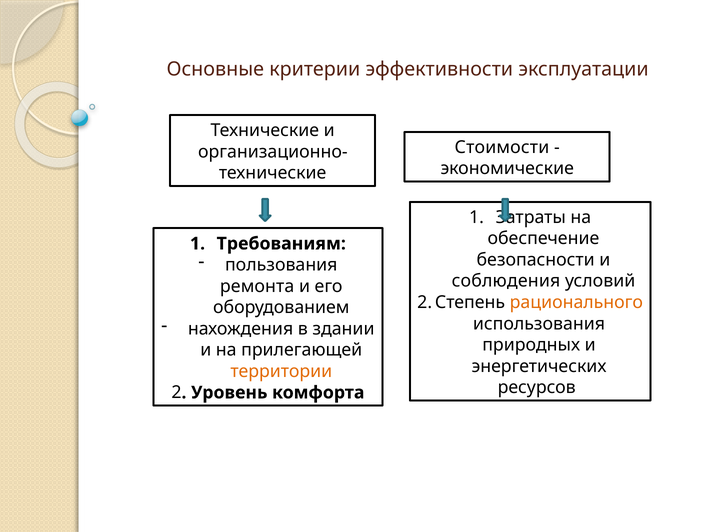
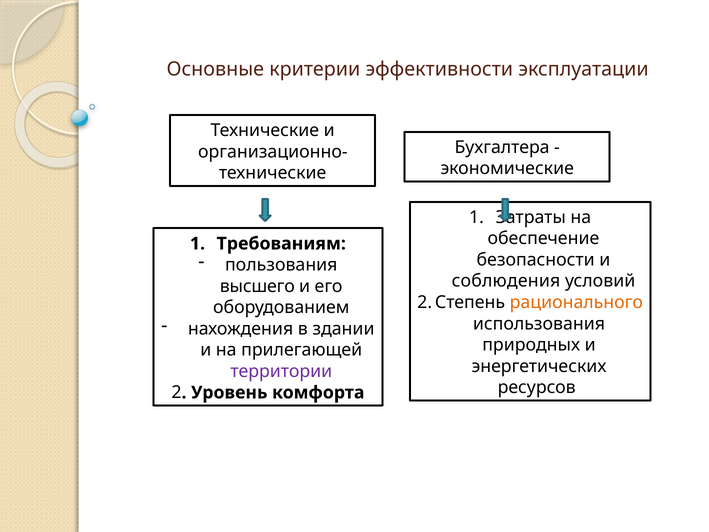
Стоимости: Стоимости -> Бухгалтера
ремонта: ремонта -> высшего
территории colour: orange -> purple
